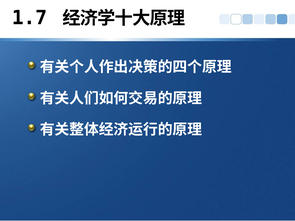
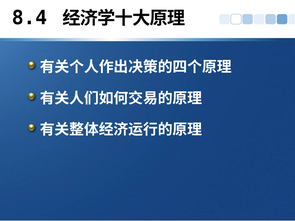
1.7: 1.7 -> 8.4
